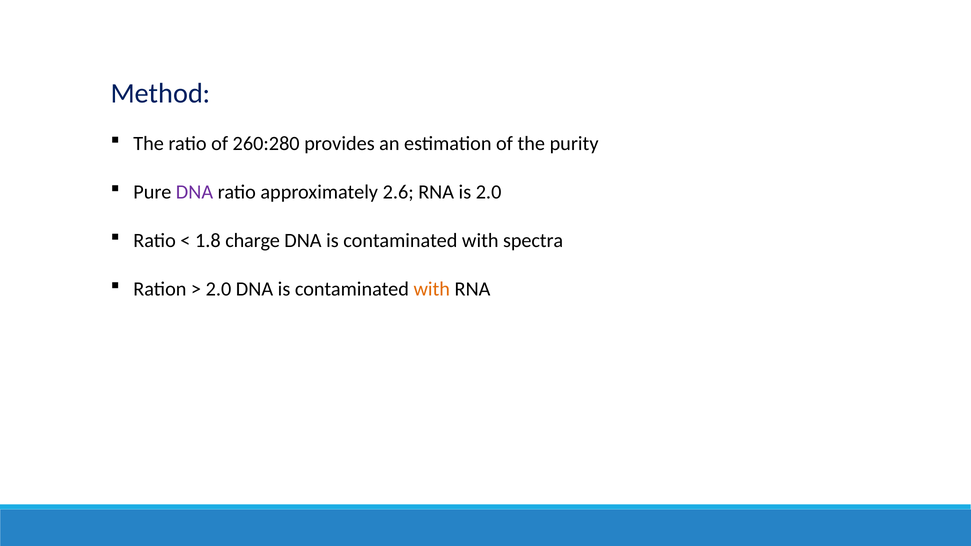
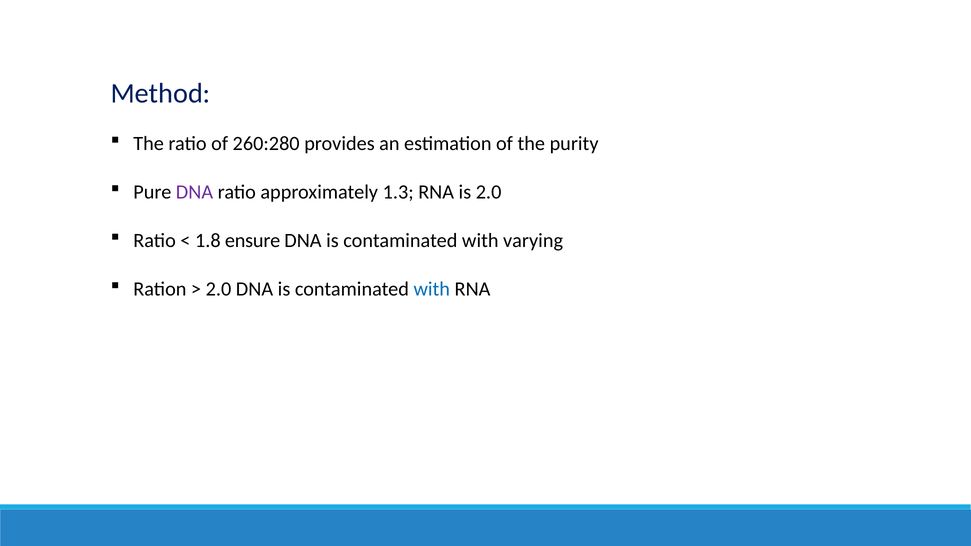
2.6: 2.6 -> 1.3
charge: charge -> ensure
spectra: spectra -> varying
with at (432, 289) colour: orange -> blue
